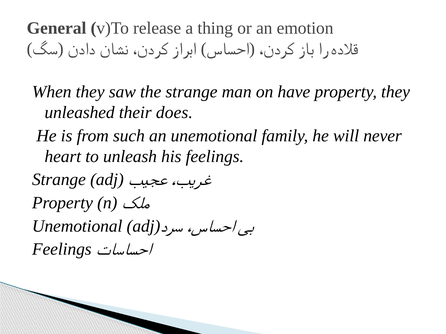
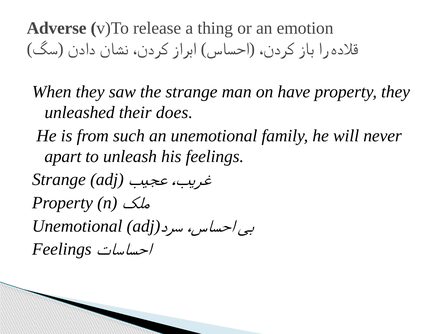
General: General -> Adverse
heart: heart -> apart
